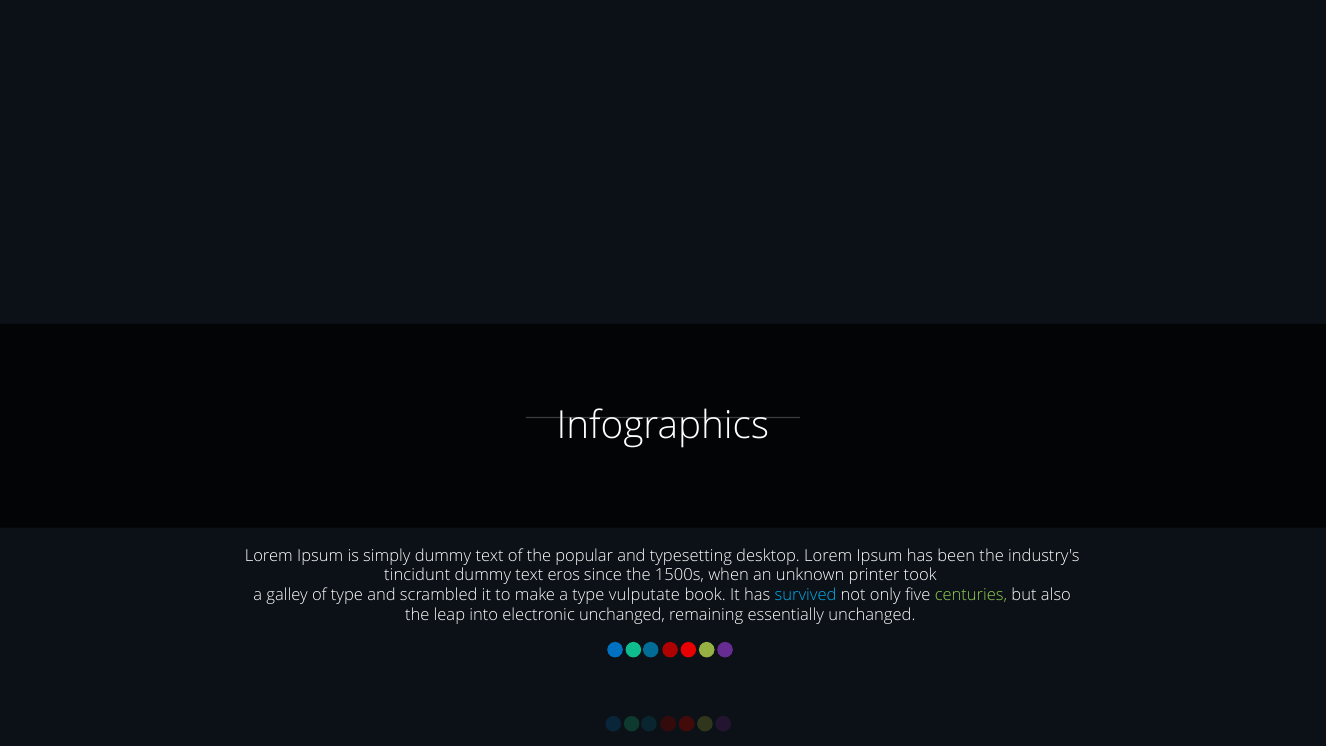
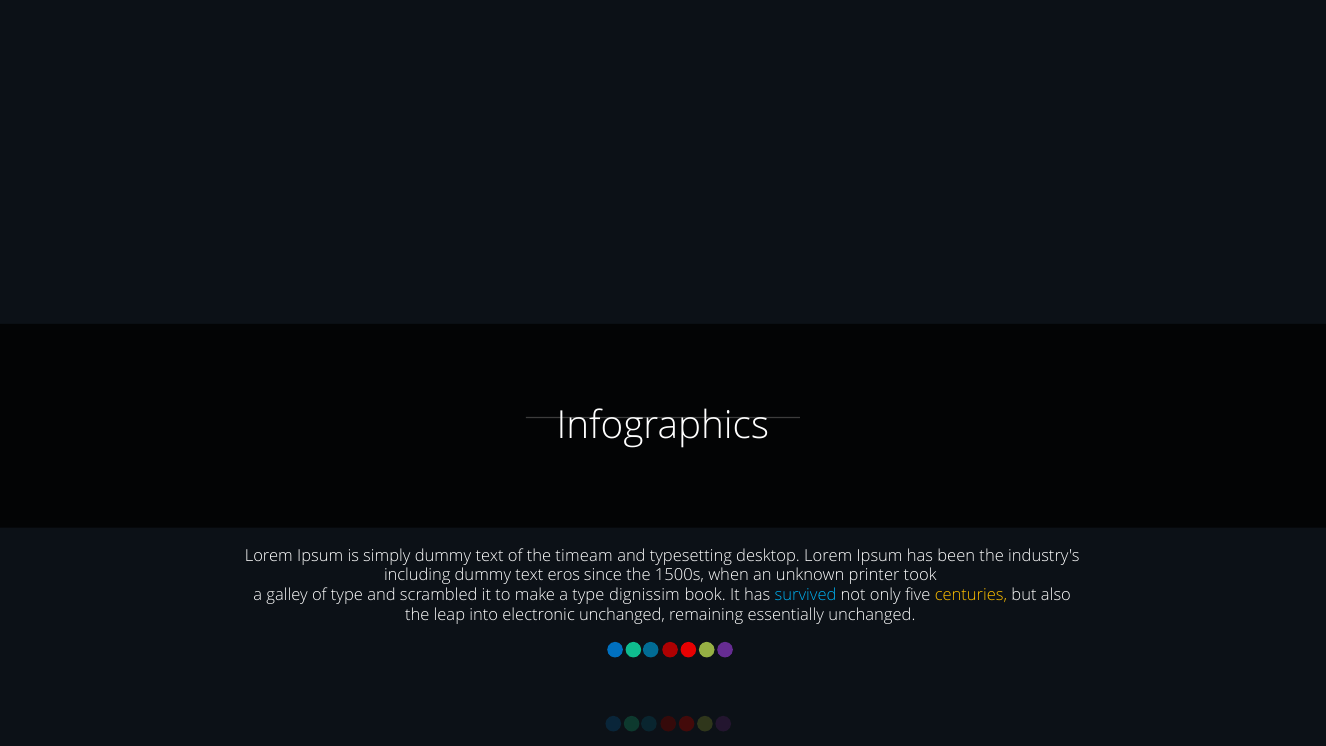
popular: popular -> timeam
tincidunt: tincidunt -> including
vulputate: vulputate -> dignissim
centuries colour: light green -> yellow
